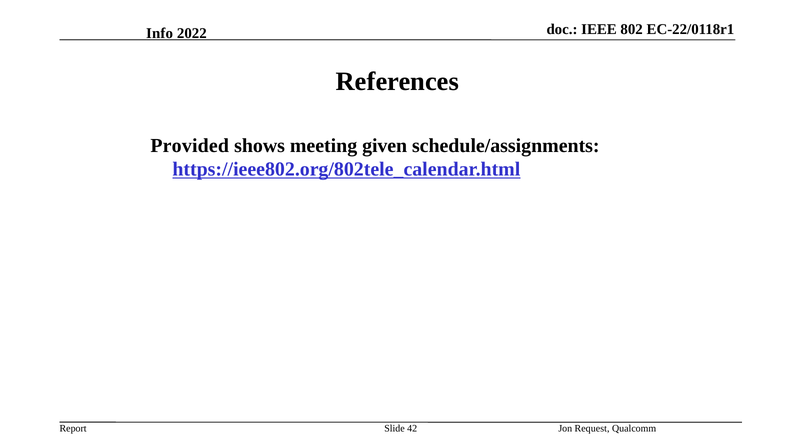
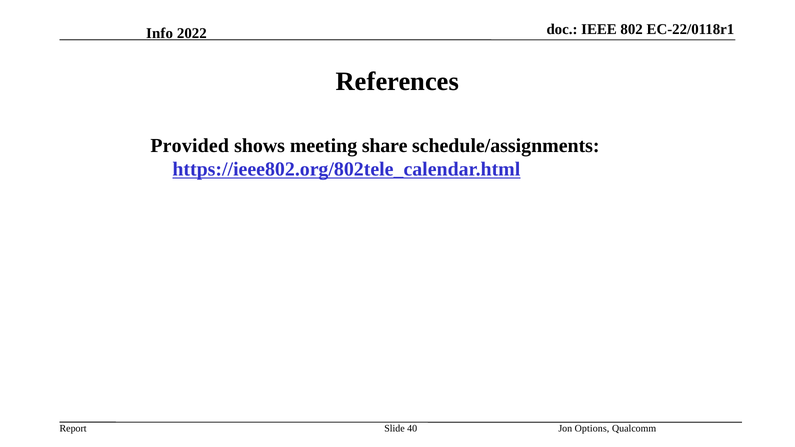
given: given -> share
42: 42 -> 40
Request: Request -> Options
